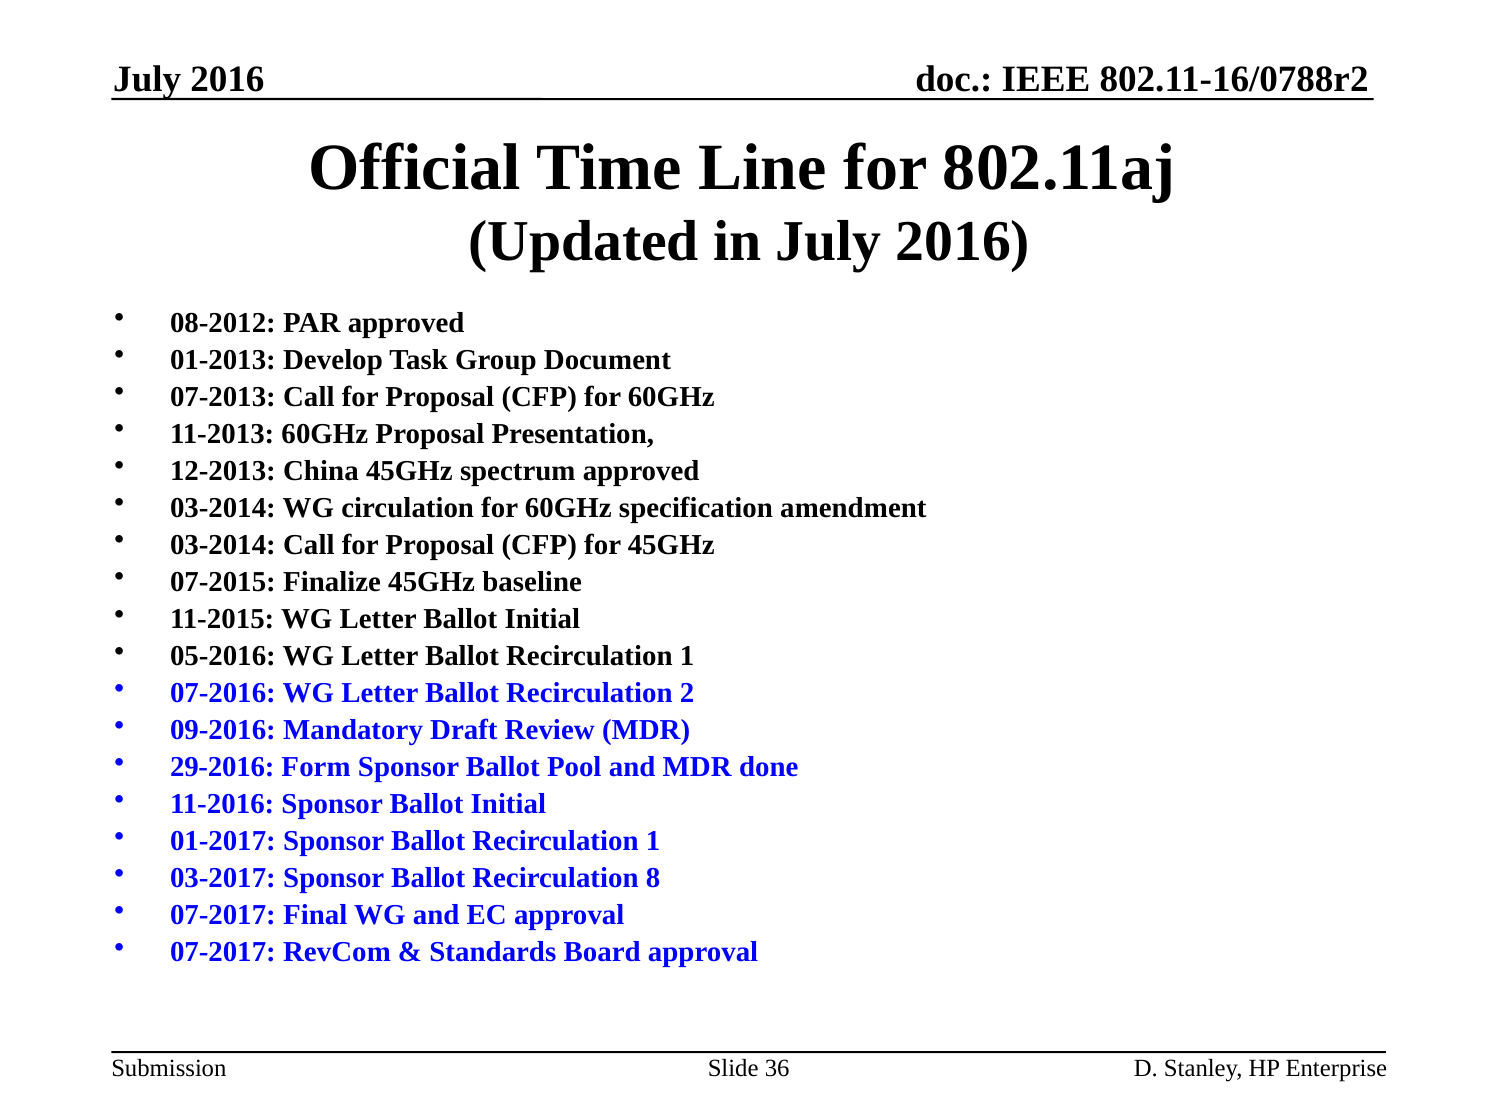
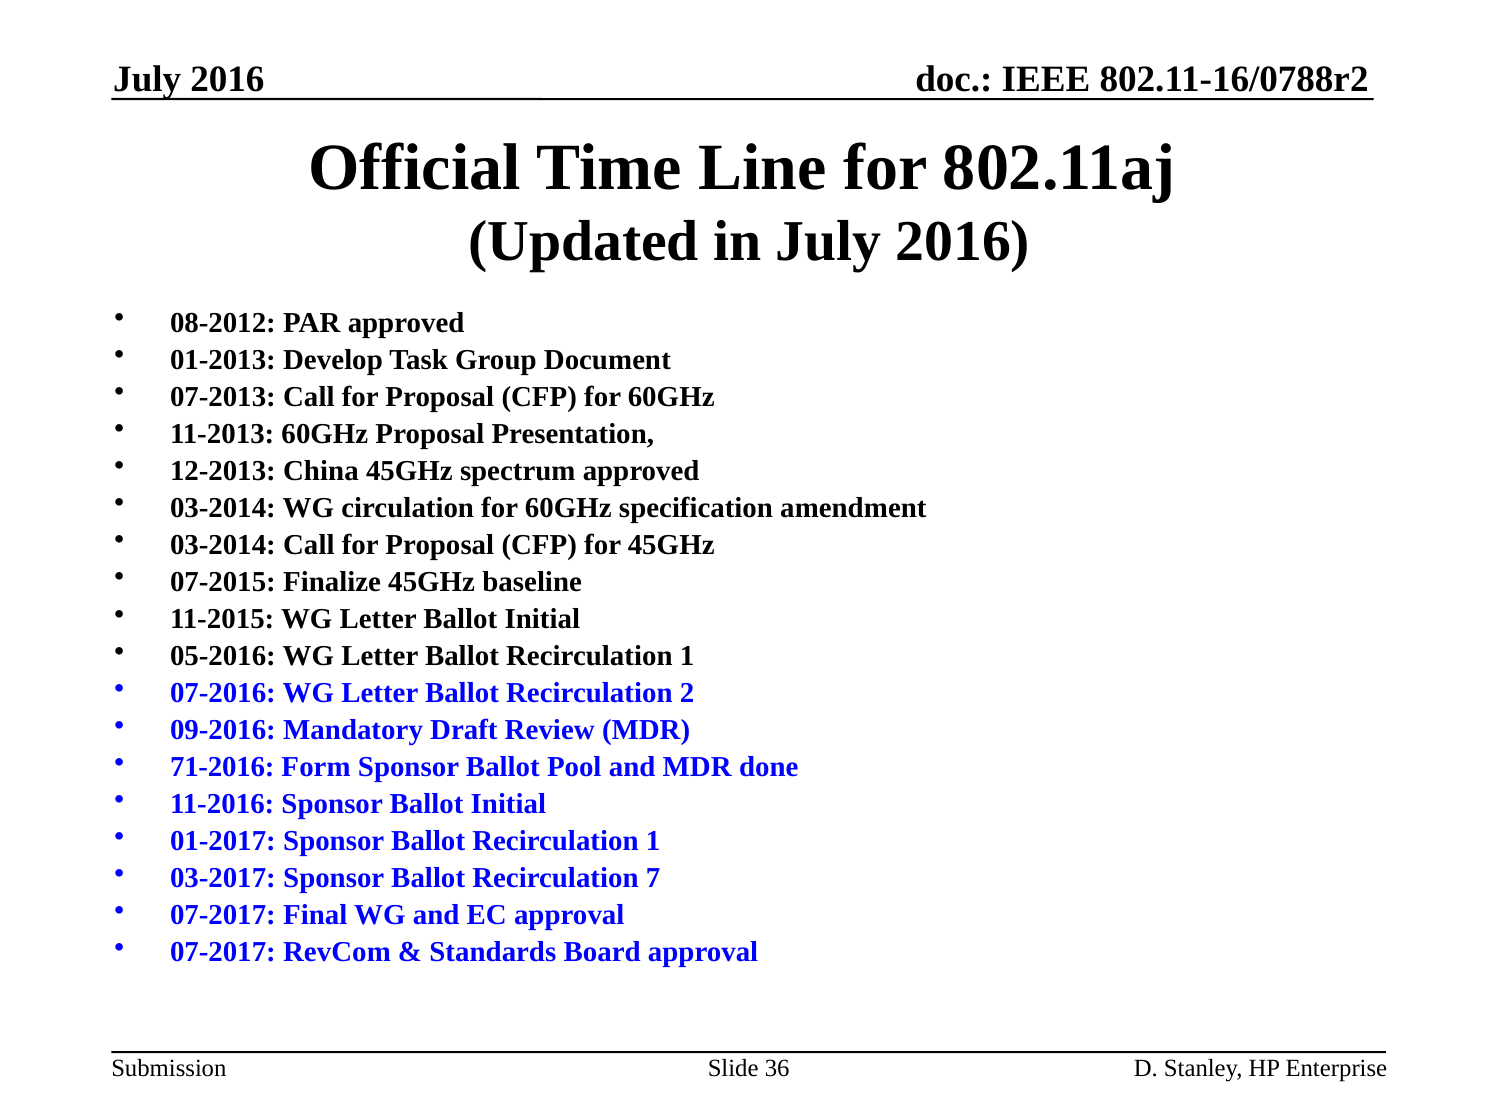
29-2016: 29-2016 -> 71-2016
8: 8 -> 7
